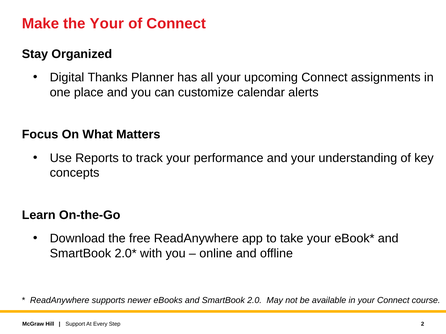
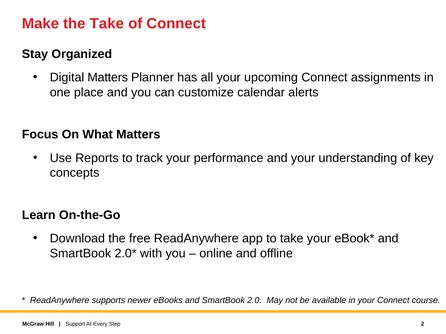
the Your: Your -> Take
Digital Thanks: Thanks -> Matters
